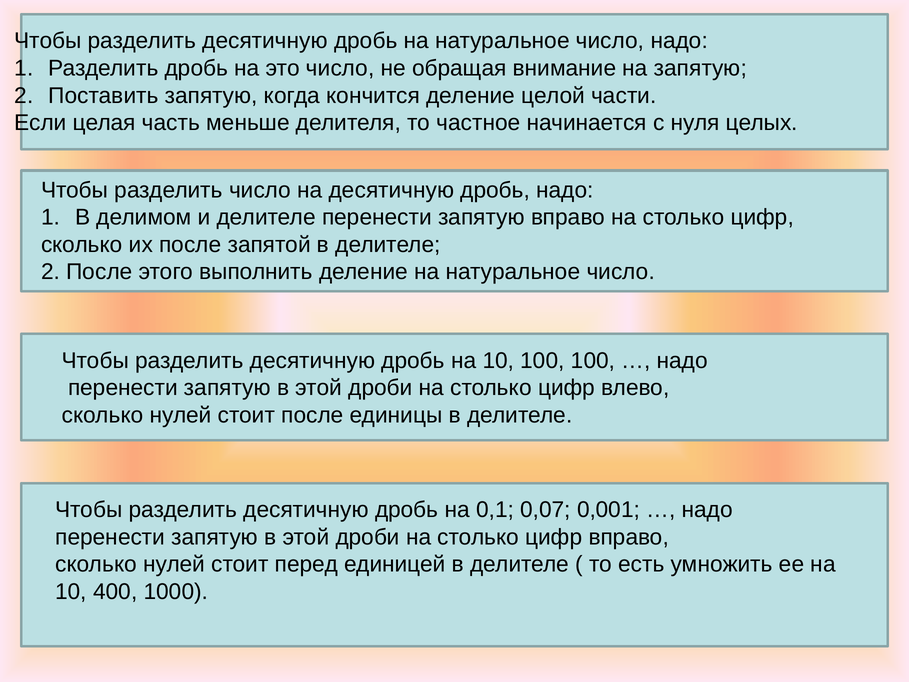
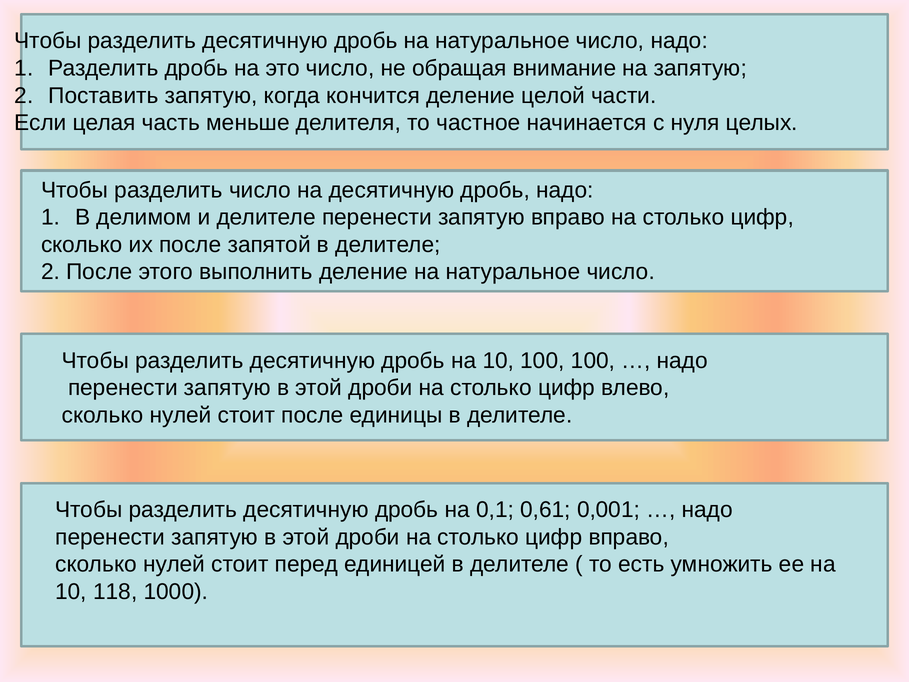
0,07: 0,07 -> 0,61
400: 400 -> 118
